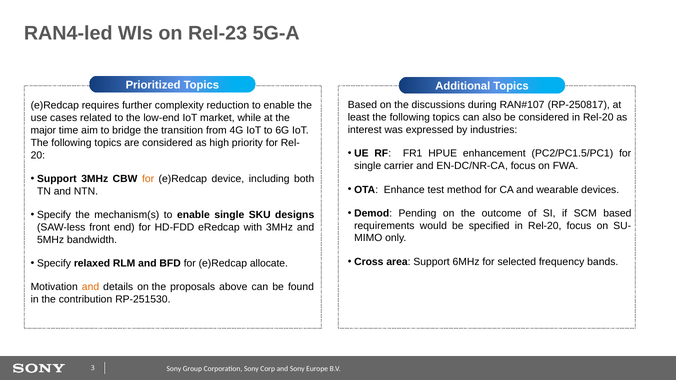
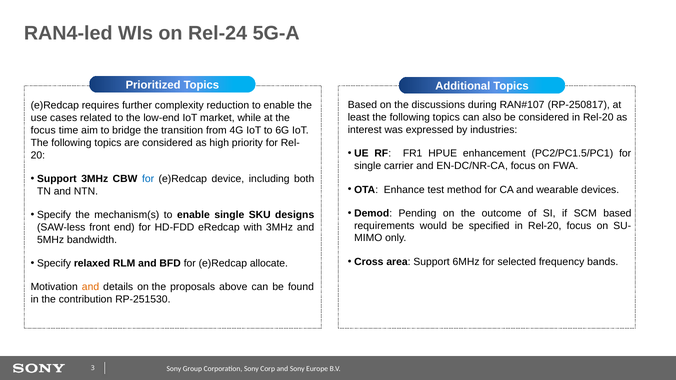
Rel-23: Rel-23 -> Rel-24
major at (43, 130): major -> focus
for at (148, 179) colour: orange -> blue
